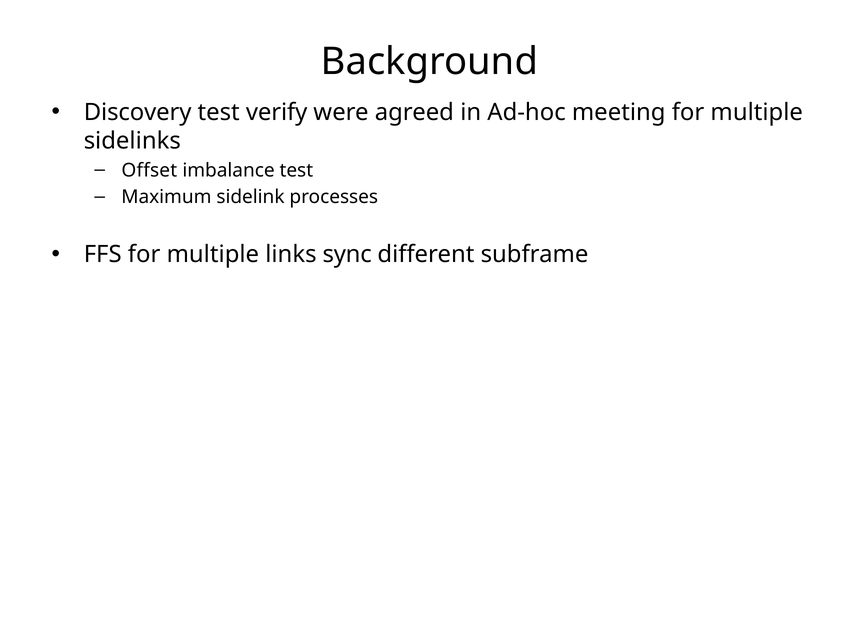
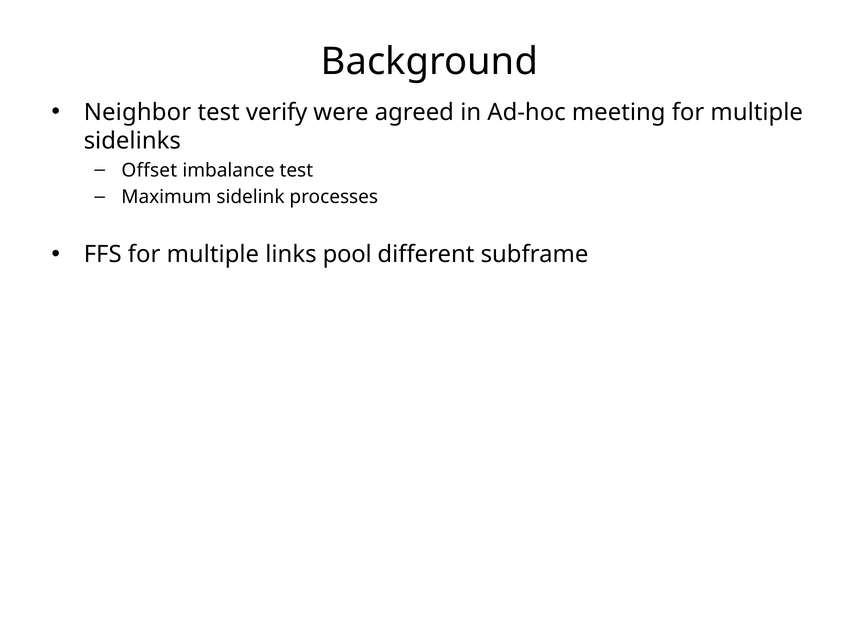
Discovery: Discovery -> Neighbor
sync: sync -> pool
